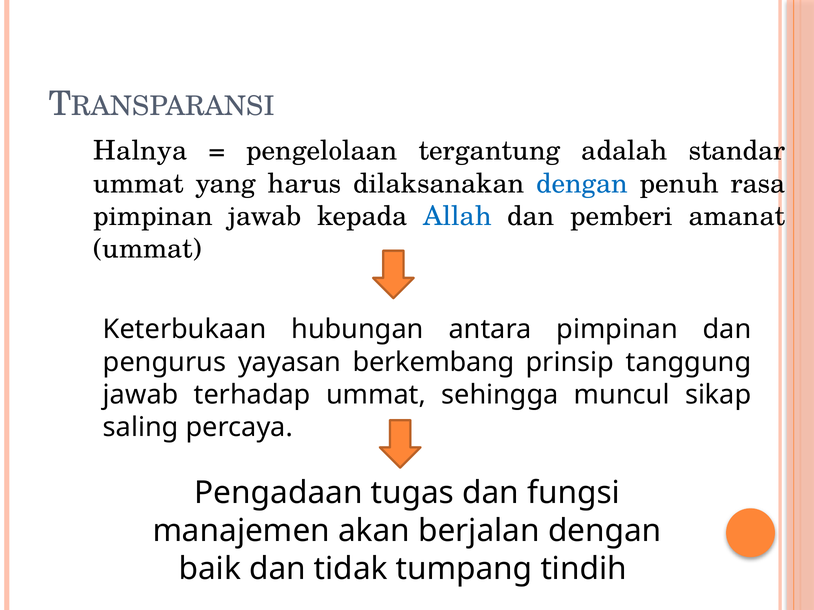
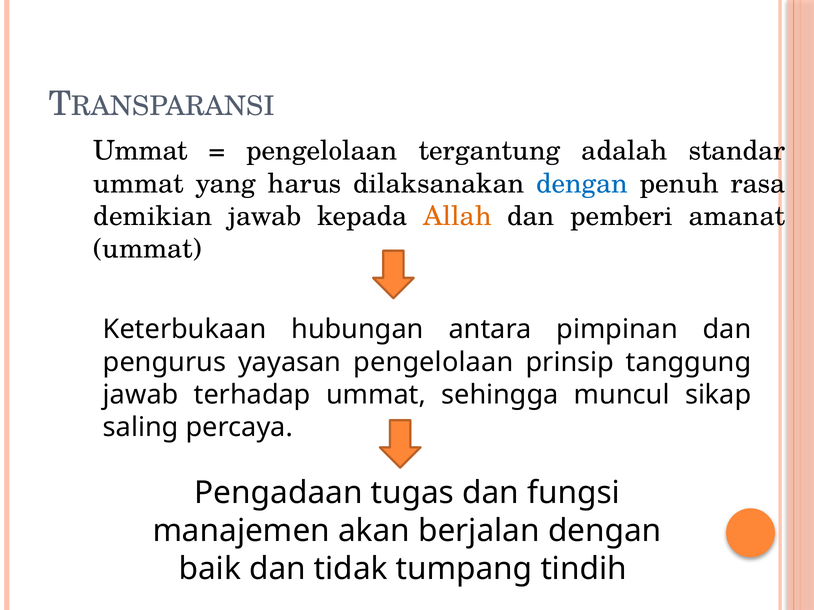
Halnya at (140, 151): Halnya -> Ummat
pimpinan at (153, 216): pimpinan -> demikian
Allah colour: blue -> orange
yayasan berkembang: berkembang -> pengelolaan
